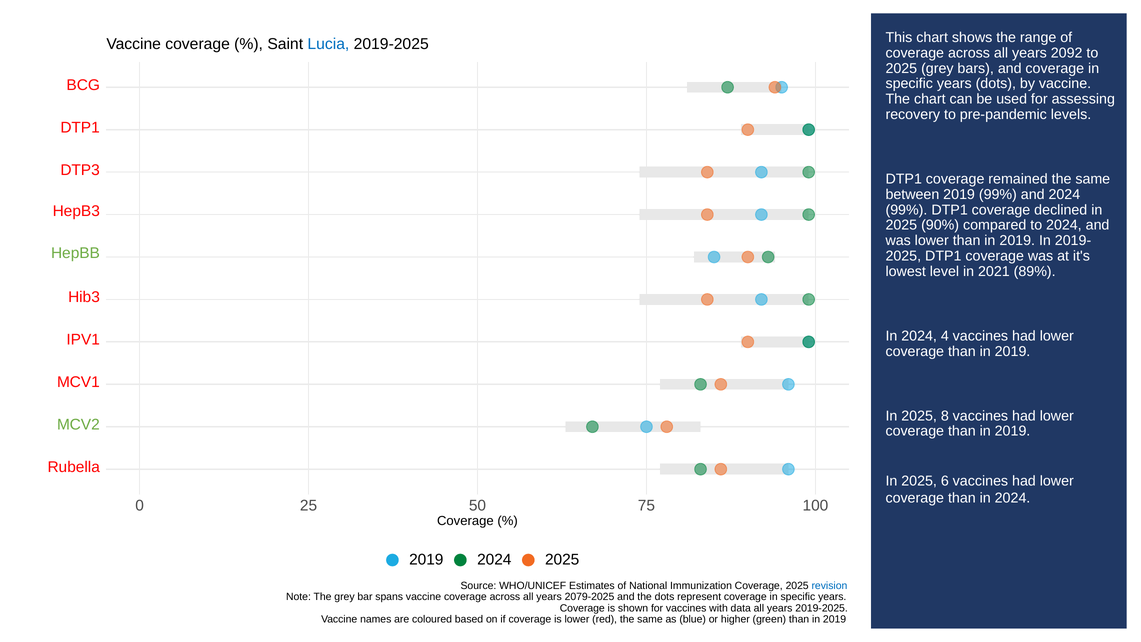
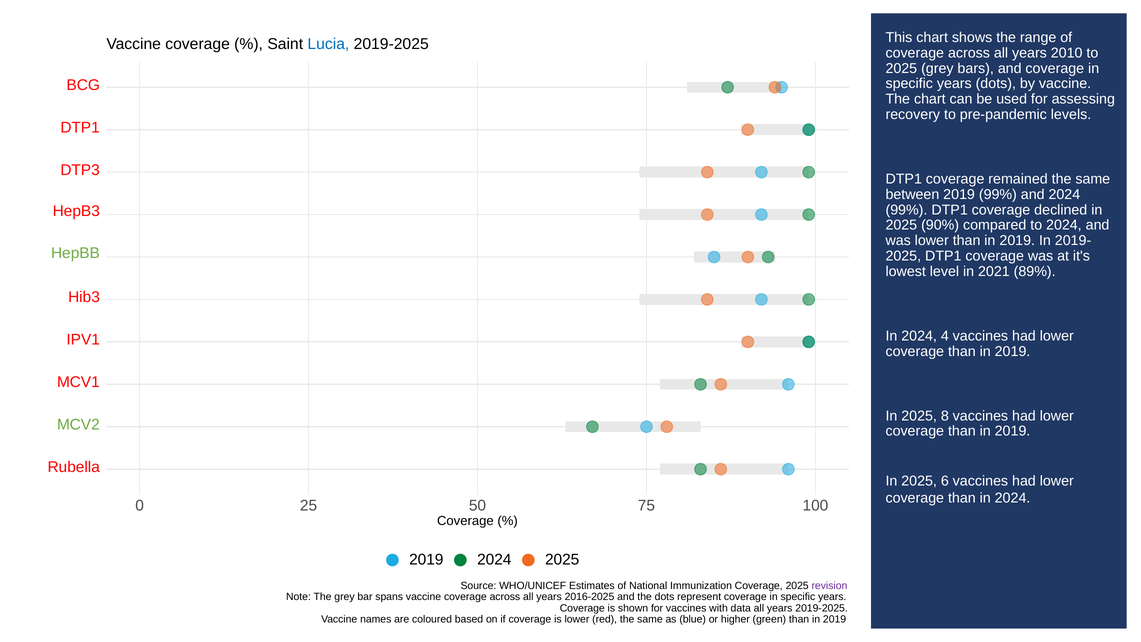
2092: 2092 -> 2010
revision at (829, 585) colour: blue -> purple
2079-2025: 2079-2025 -> 2016-2025
